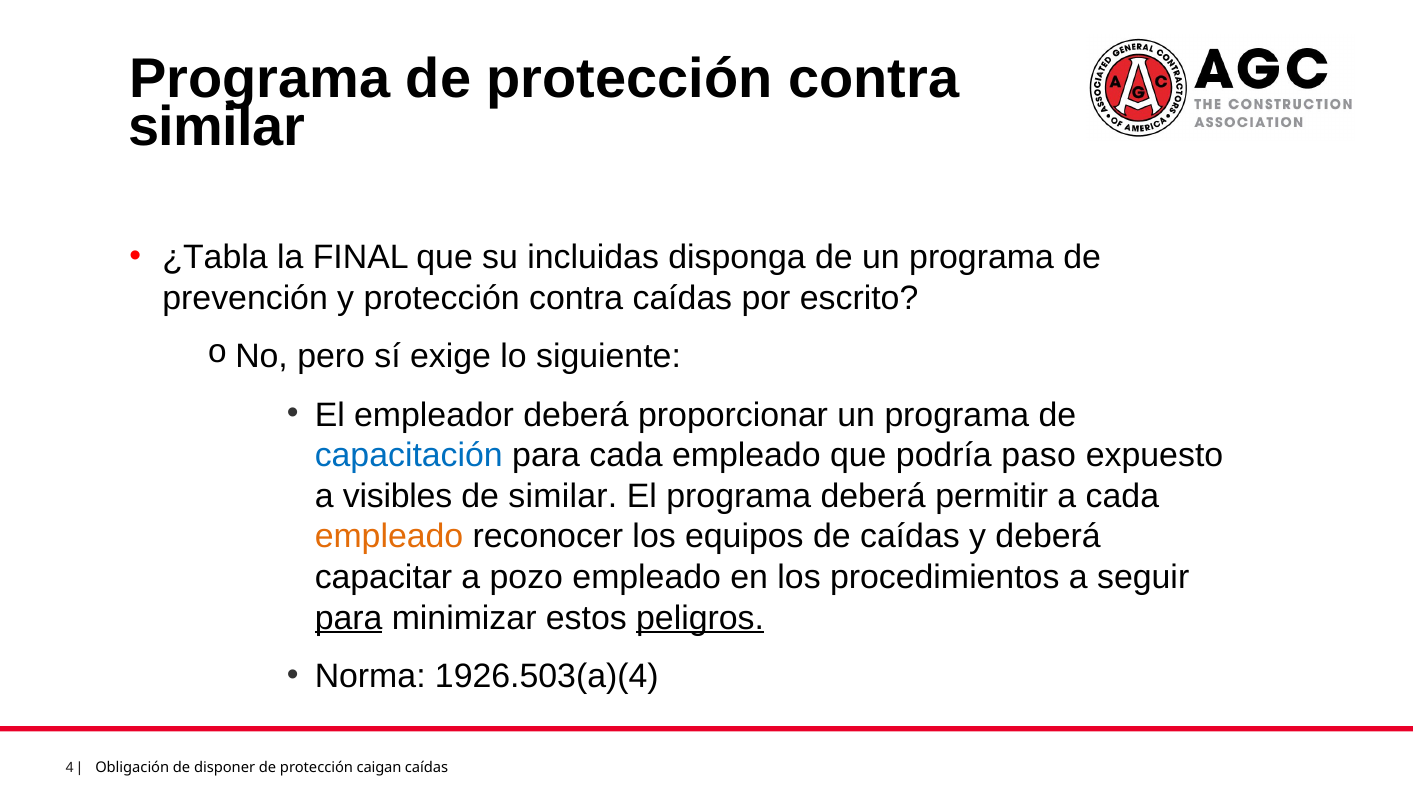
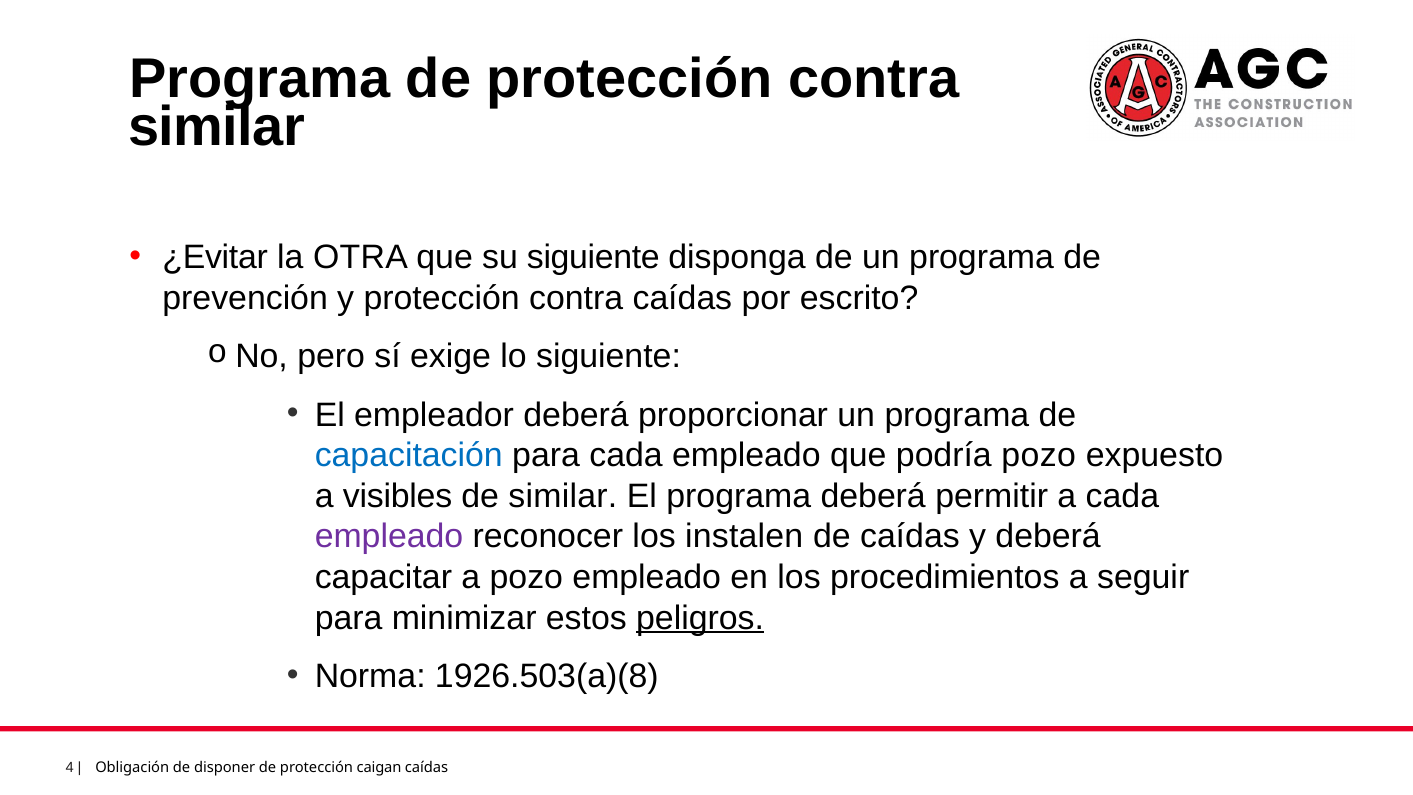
¿Tabla: ¿Tabla -> ¿Evitar
FINAL: FINAL -> OTRA
su incluidas: incluidas -> siguiente
podría paso: paso -> pozo
empleado at (389, 537) colour: orange -> purple
equipos: equipos -> instalen
para at (349, 618) underline: present -> none
1926.503(a)(4: 1926.503(a)(4 -> 1926.503(a)(8
